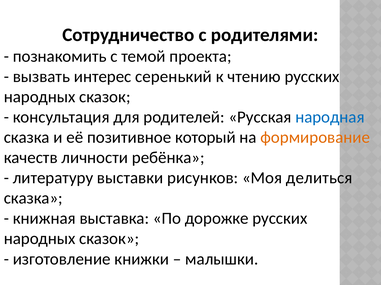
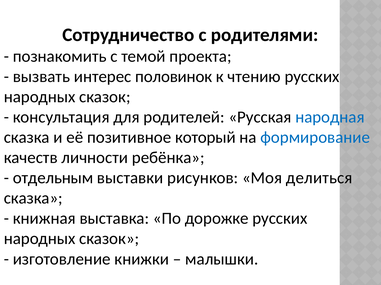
серенький: серенький -> половинок
формирование colour: orange -> blue
литературу: литературу -> отдельным
